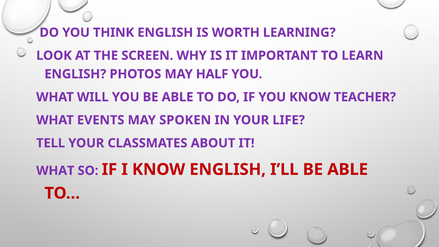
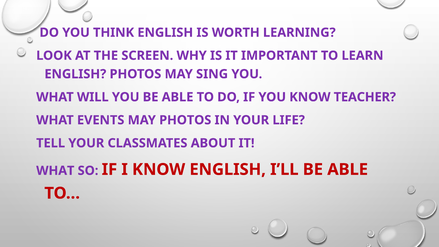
HALF: HALF -> SING
MAY SPOKEN: SPOKEN -> PHOTOS
